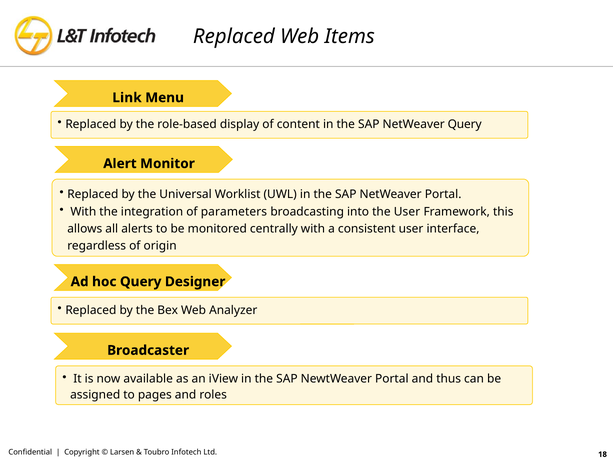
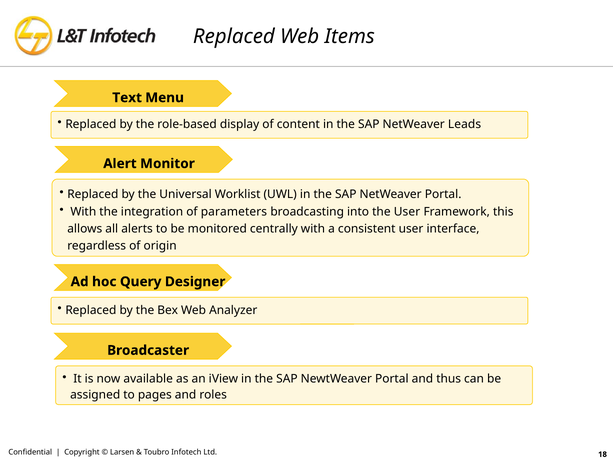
Link: Link -> Text
NetWeaver Query: Query -> Leads
